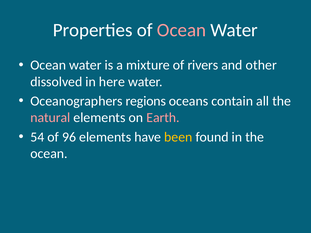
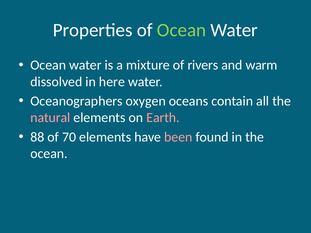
Ocean at (182, 30) colour: pink -> light green
other: other -> warm
regions: regions -> oxygen
54: 54 -> 88
96: 96 -> 70
been colour: yellow -> pink
